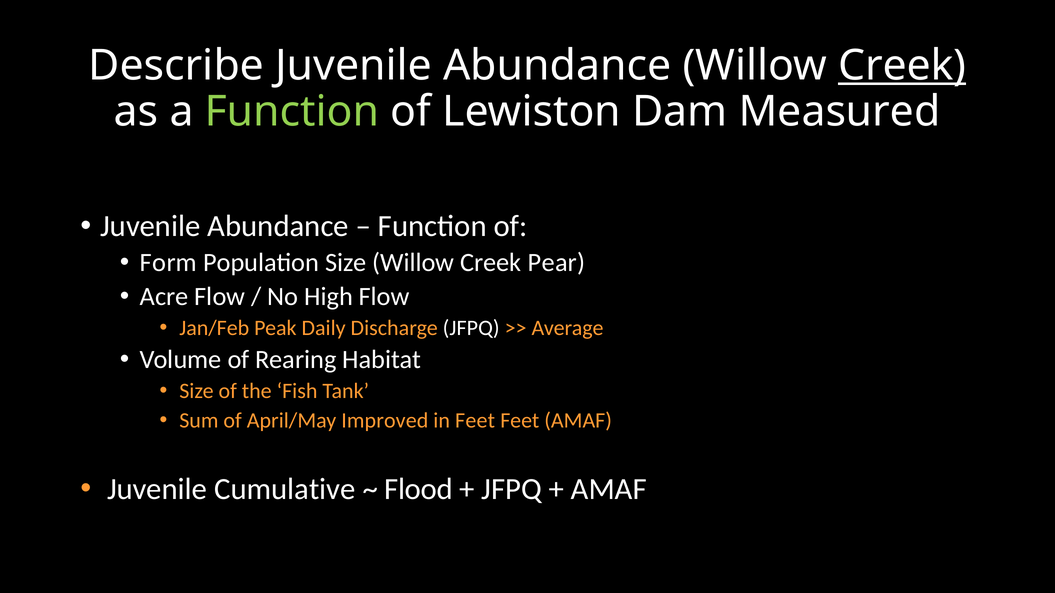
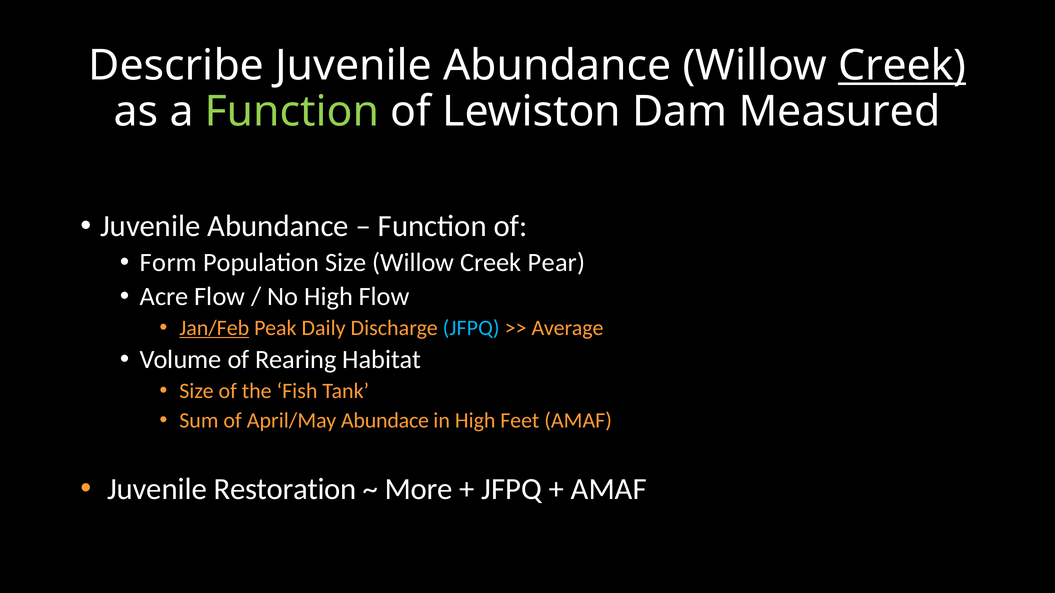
Jan/Feb underline: none -> present
JFPQ at (471, 328) colour: white -> light blue
Improved: Improved -> Abundace
in Feet: Feet -> High
Cumulative: Cumulative -> Restoration
Flood: Flood -> More
